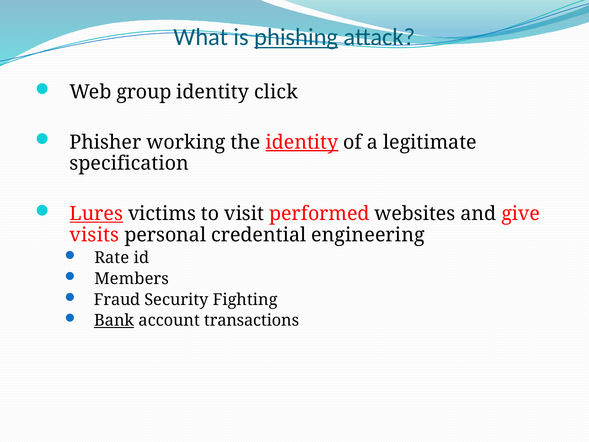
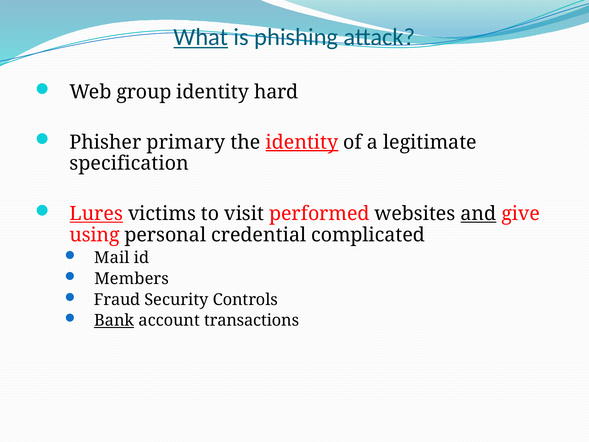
What underline: none -> present
phishing underline: present -> none
click: click -> hard
working: working -> primary
and underline: none -> present
visits: visits -> using
engineering: engineering -> complicated
Rate: Rate -> Mail
Fighting: Fighting -> Controls
